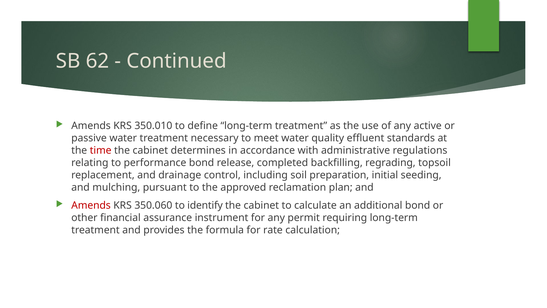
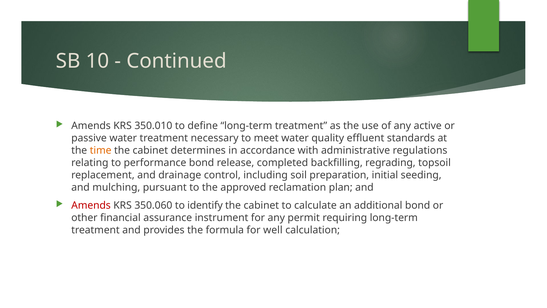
62: 62 -> 10
time colour: red -> orange
rate: rate -> well
